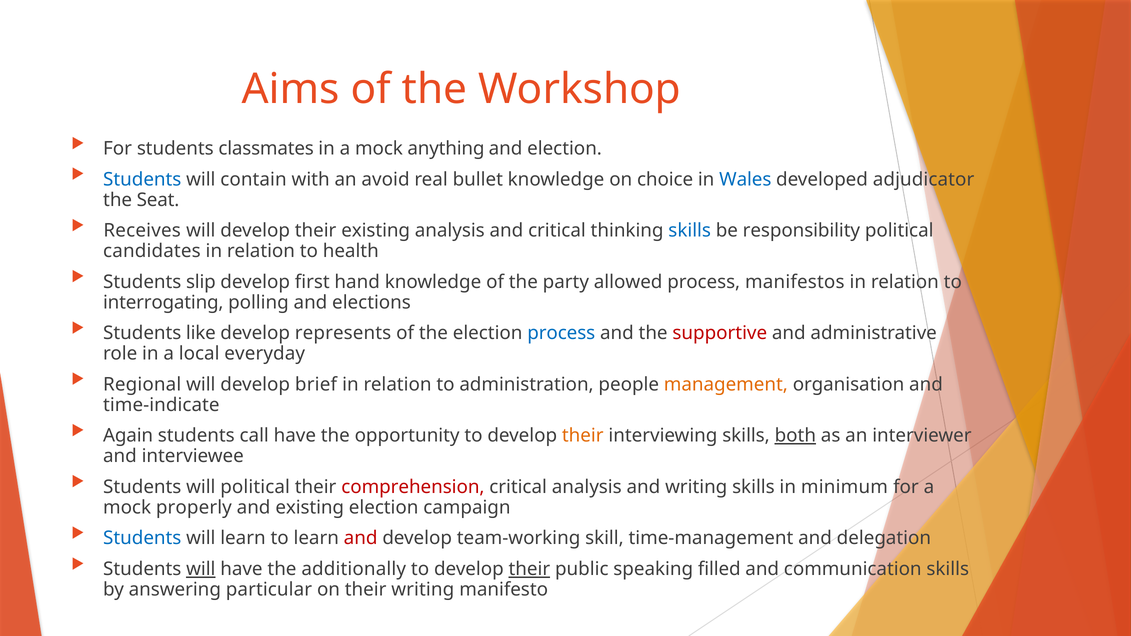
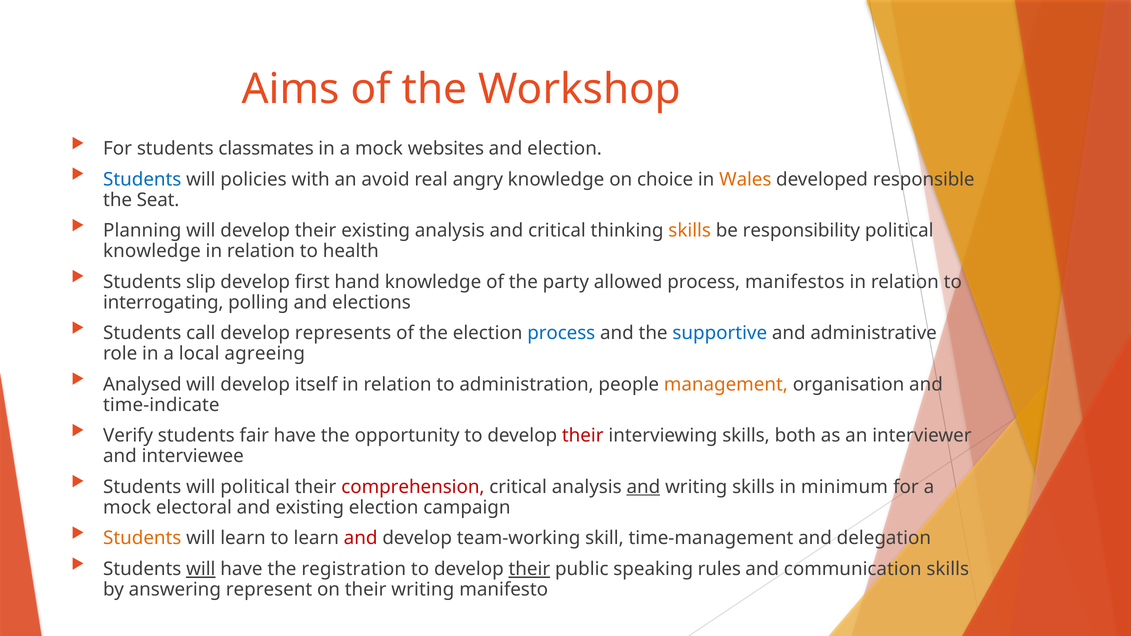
anything: anything -> websites
contain: contain -> policies
bullet: bullet -> angry
Wales colour: blue -> orange
adjudicator: adjudicator -> responsible
Receives: Receives -> Planning
skills at (690, 231) colour: blue -> orange
candidates at (152, 251): candidates -> knowledge
like: like -> call
supportive colour: red -> blue
everyday: everyday -> agreeing
Regional: Regional -> Analysed
brief: brief -> itself
Again: Again -> Verify
call: call -> fair
their at (583, 436) colour: orange -> red
both underline: present -> none
and at (643, 487) underline: none -> present
properly: properly -> electoral
Students at (142, 538) colour: blue -> orange
additionally: additionally -> registration
filled: filled -> rules
particular: particular -> represent
